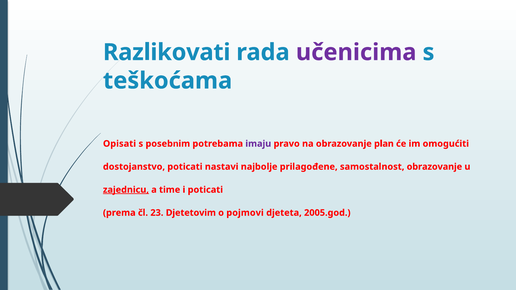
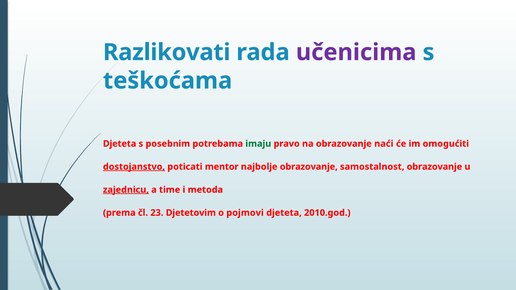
Opisati at (120, 144): Opisati -> Djeteta
imaju colour: purple -> green
plan: plan -> naći
dostojanstvo underline: none -> present
nastavi: nastavi -> mentor
najbolje prilagođene: prilagođene -> obrazovanje
i poticati: poticati -> metoda
2005.god: 2005.god -> 2010.god
